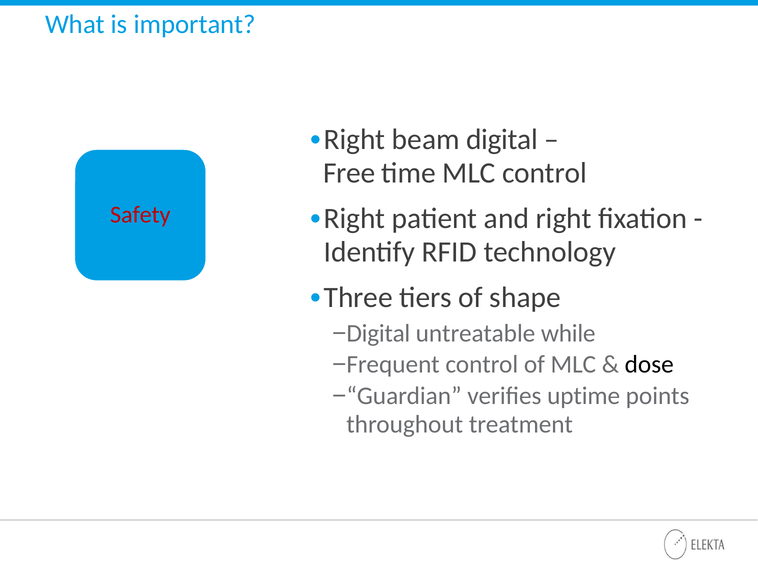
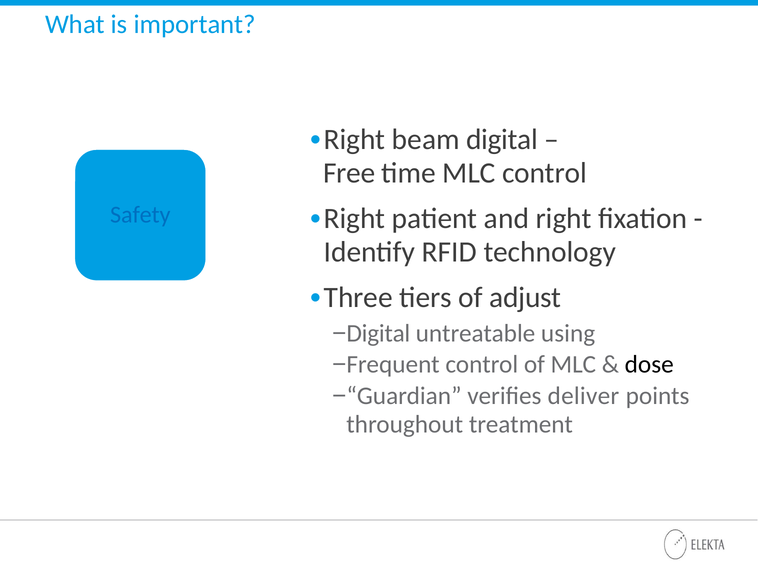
Safety colour: red -> blue
shape: shape -> adjust
while: while -> using
uptime: uptime -> deliver
